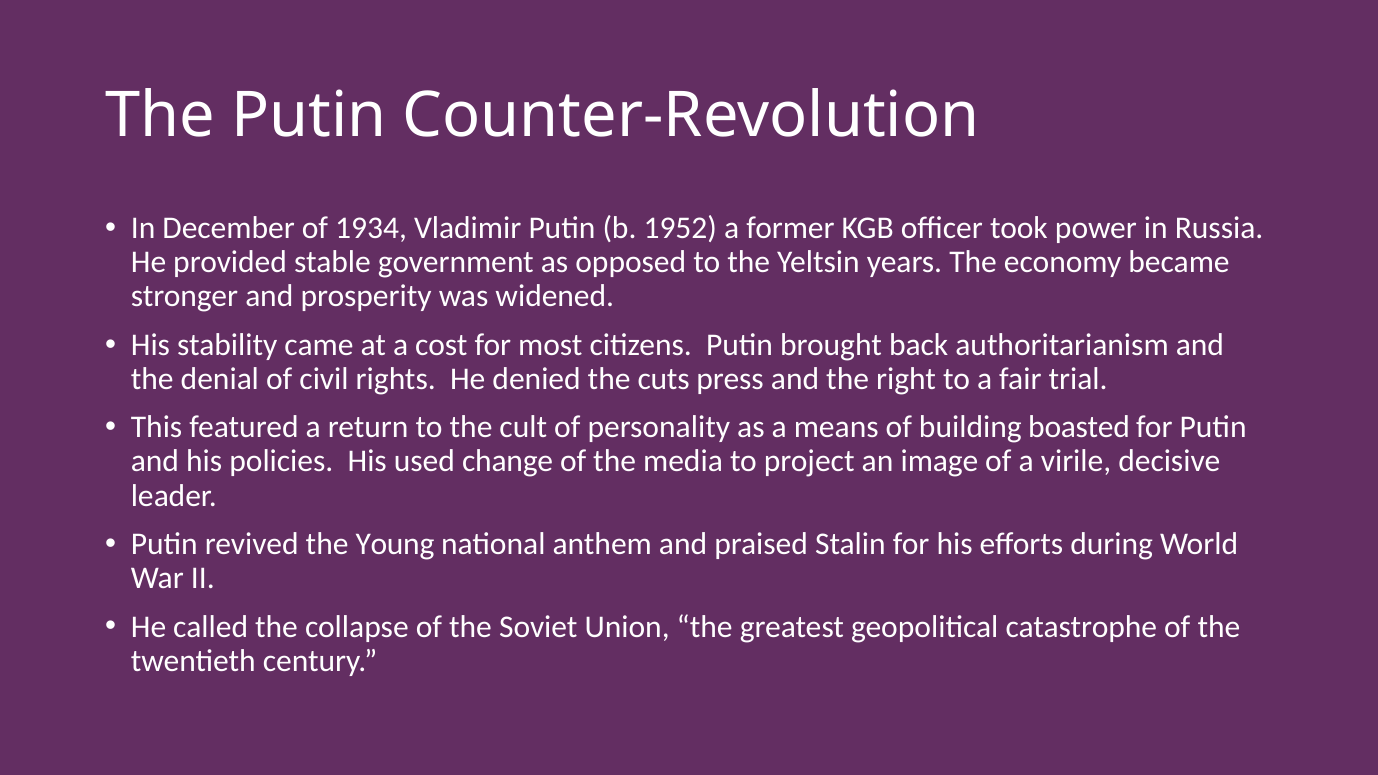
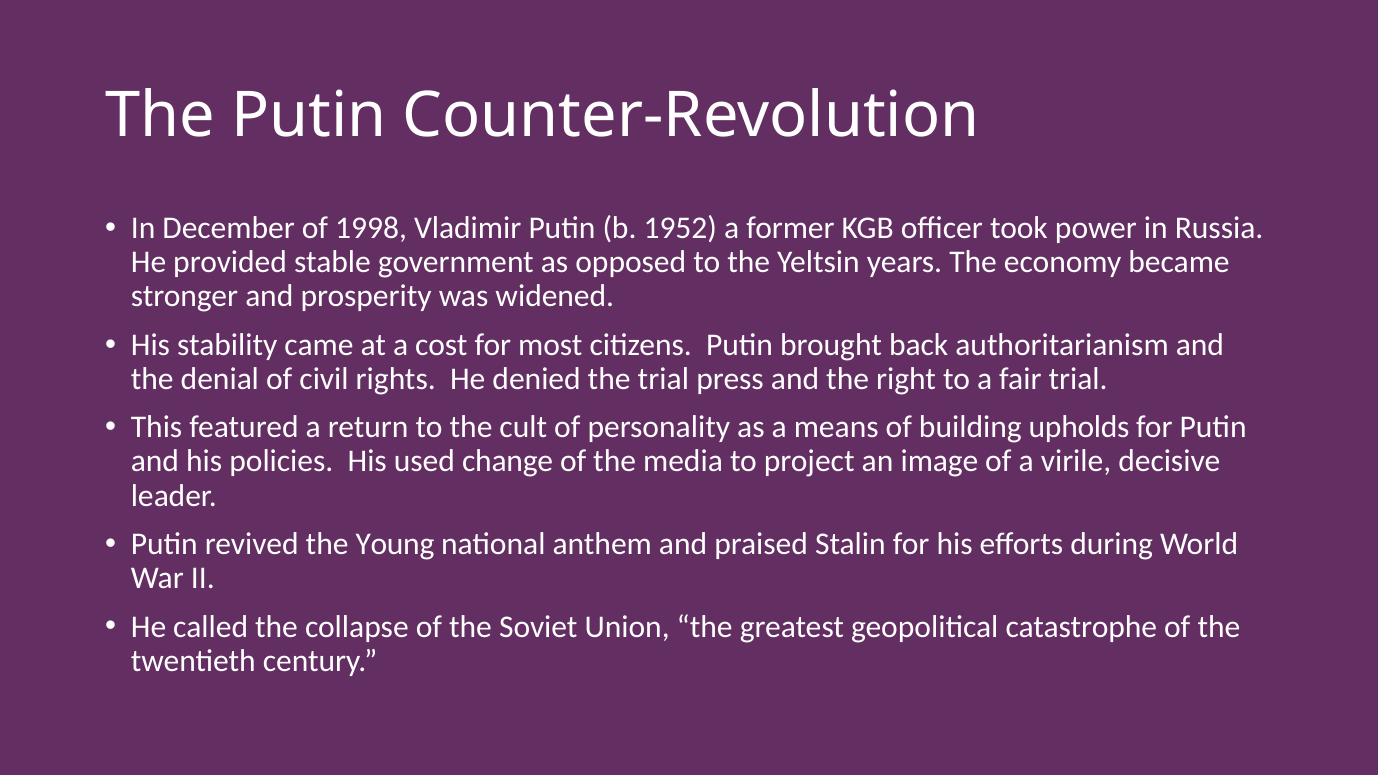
1934: 1934 -> 1998
the cuts: cuts -> trial
boasted: boasted -> upholds
